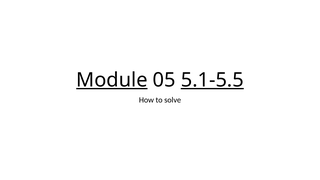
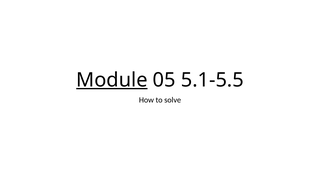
5.1-5.5 underline: present -> none
